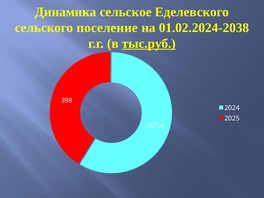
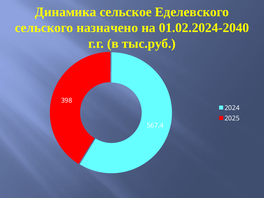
поселение: поселение -> назначено
01.02.2024-2038: 01.02.2024-2038 -> 01.02.2024-2040
тыс.руб underline: present -> none
